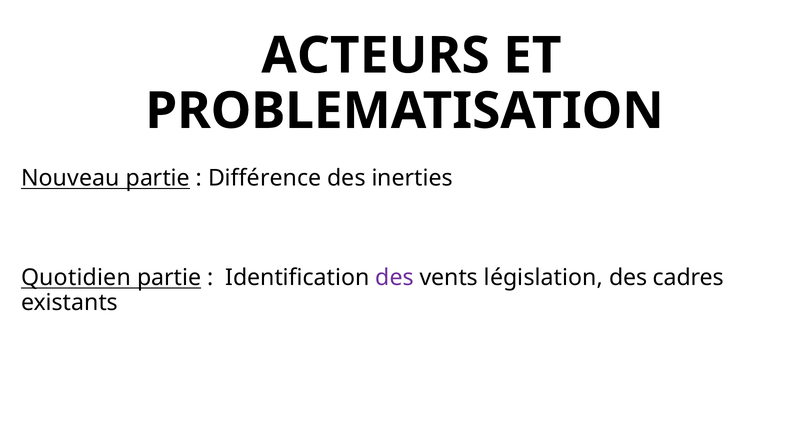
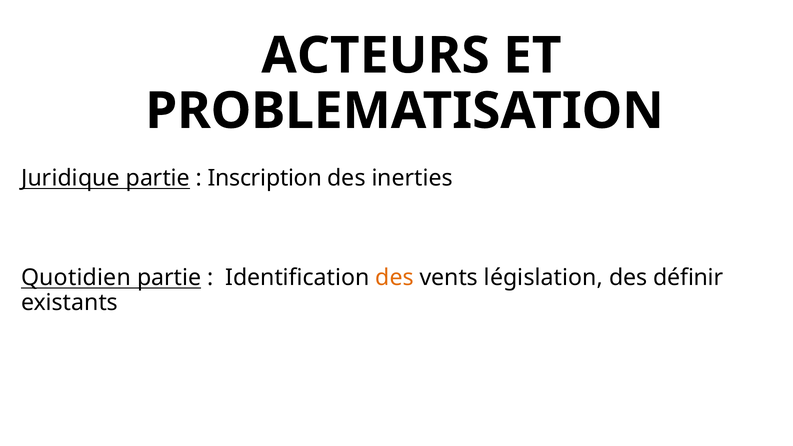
Nouveau: Nouveau -> Juridique
Différence: Différence -> Inscription
des at (394, 278) colour: purple -> orange
cadres: cadres -> définir
